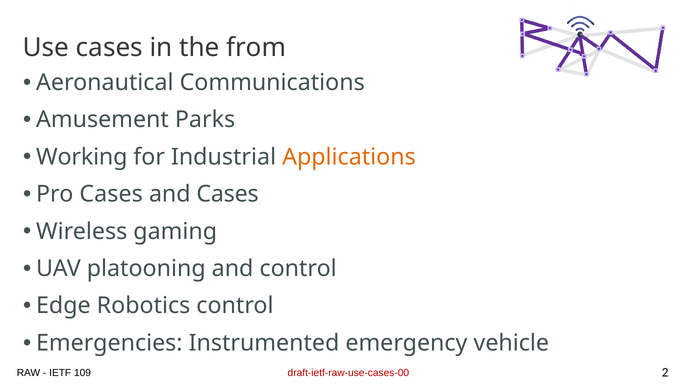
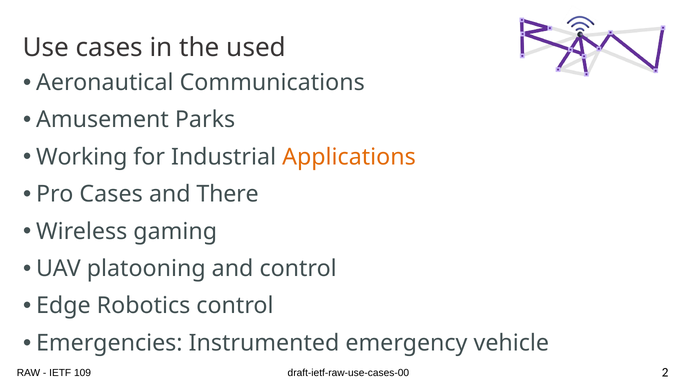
from: from -> used
and Cases: Cases -> There
draft-ietf-raw-use-cases-00 colour: red -> black
